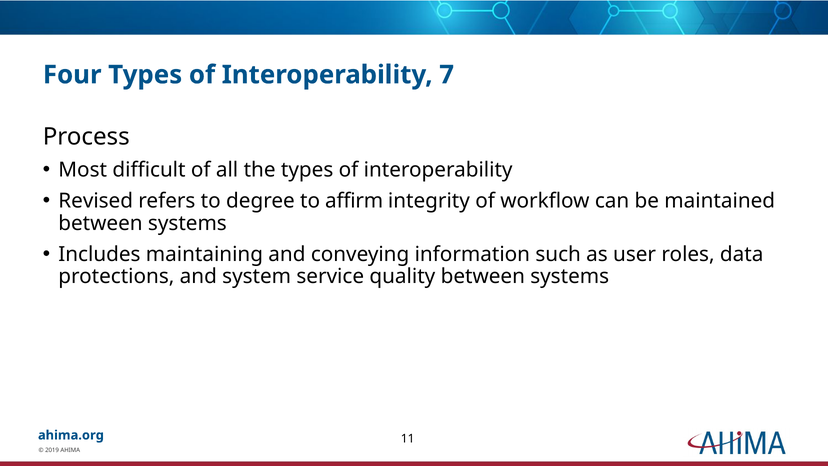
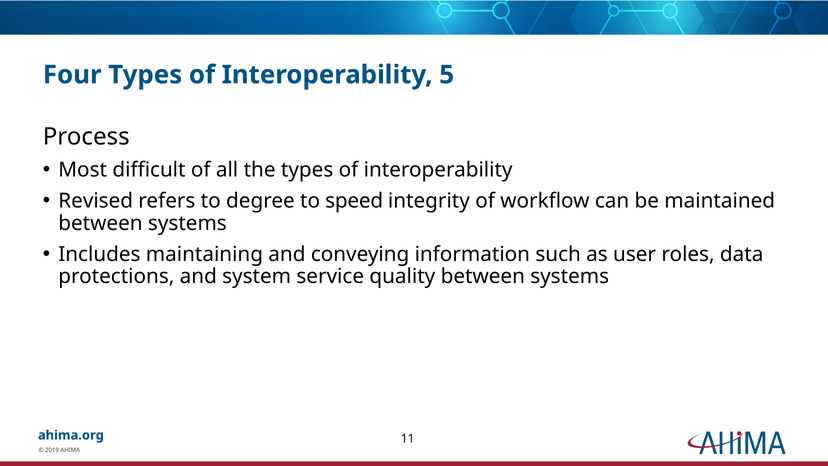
7: 7 -> 5
affirm: affirm -> speed
